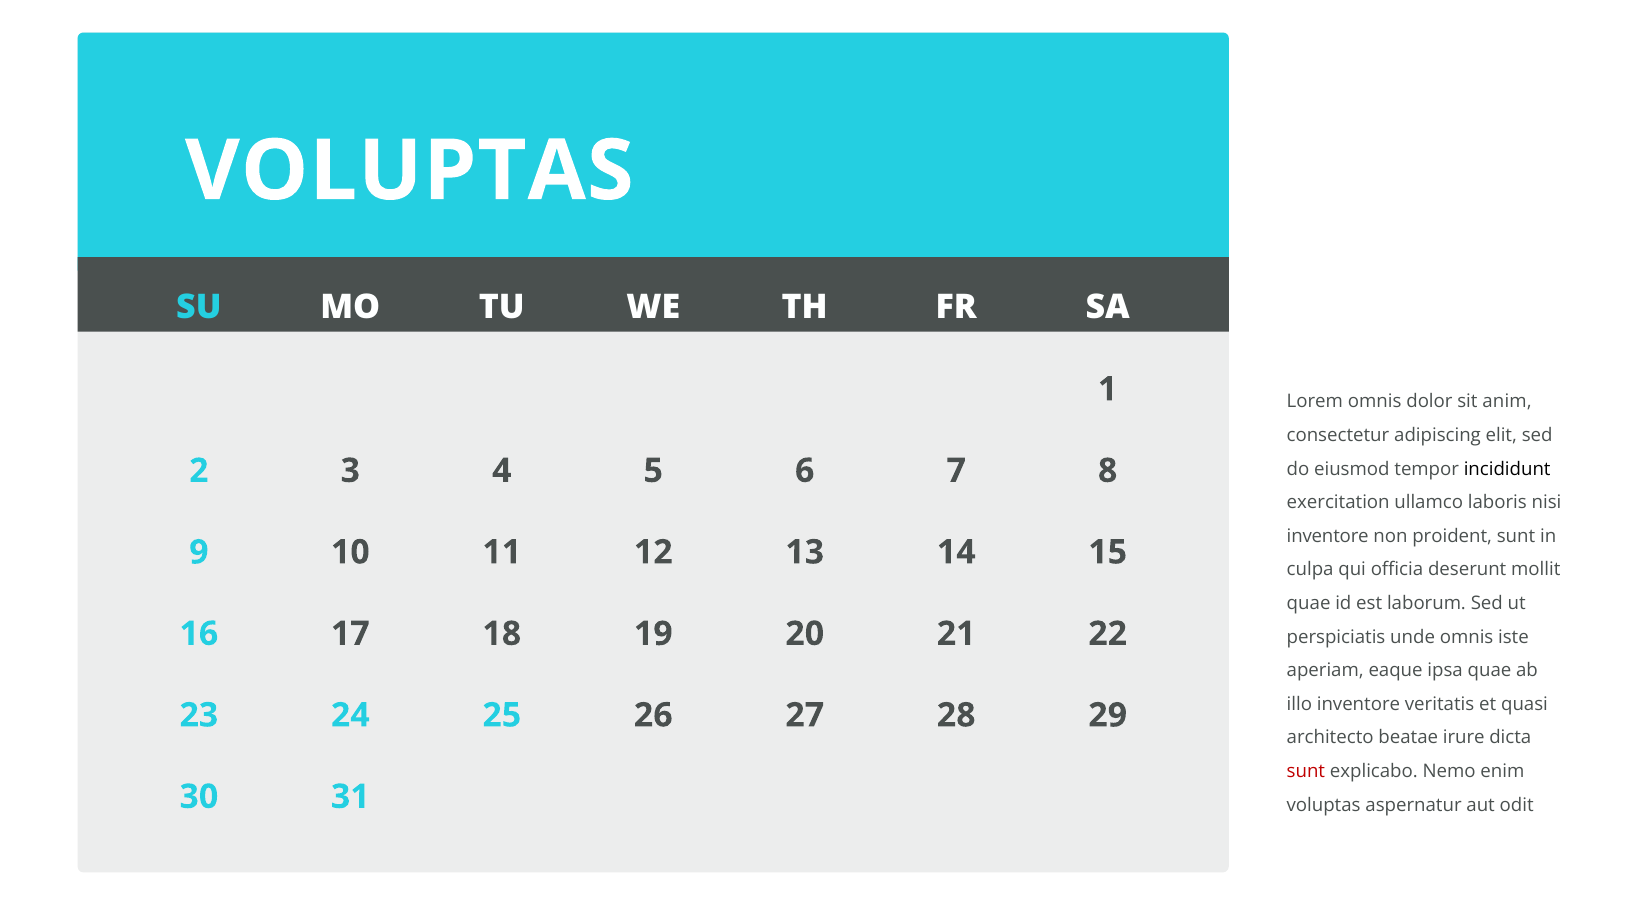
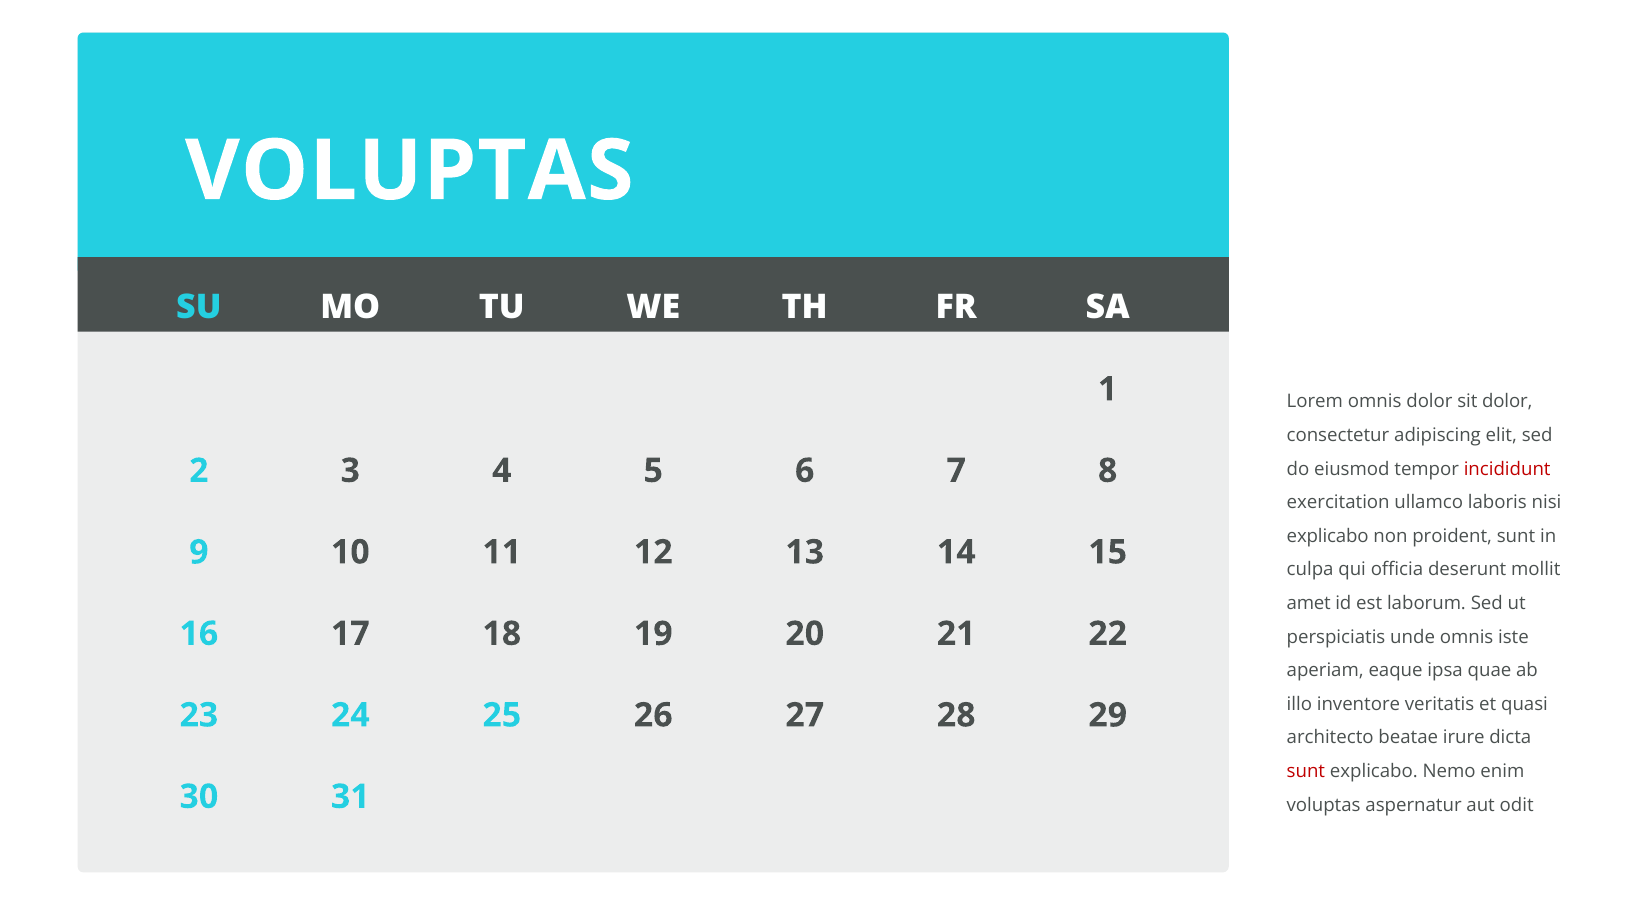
sit anim: anim -> dolor
incididunt colour: black -> red
inventore at (1328, 536): inventore -> explicabo
quae at (1309, 604): quae -> amet
